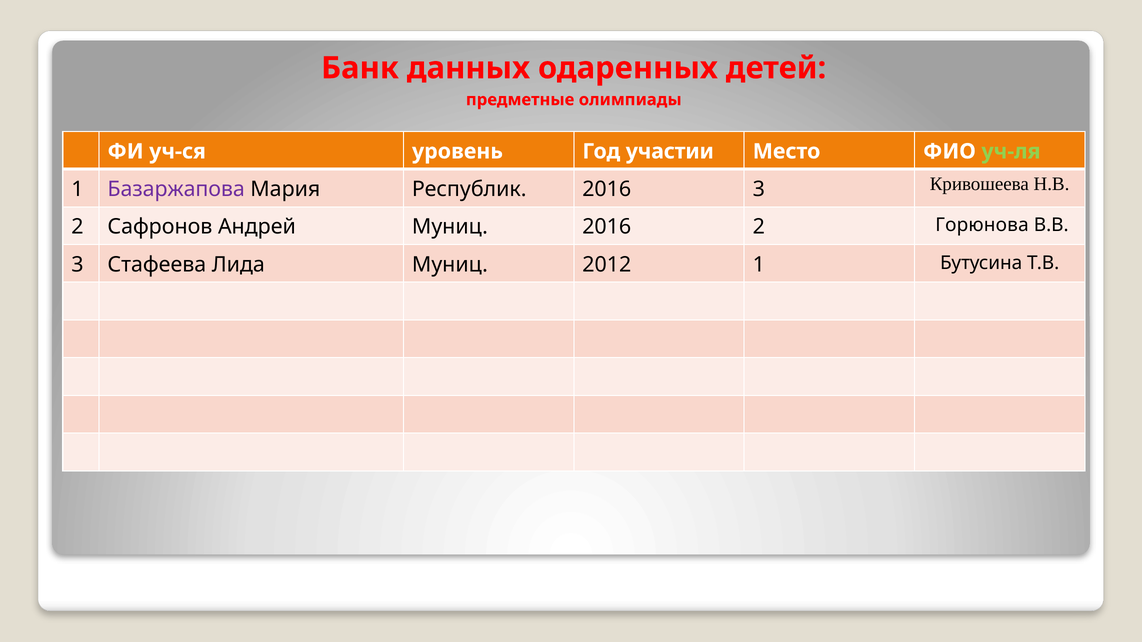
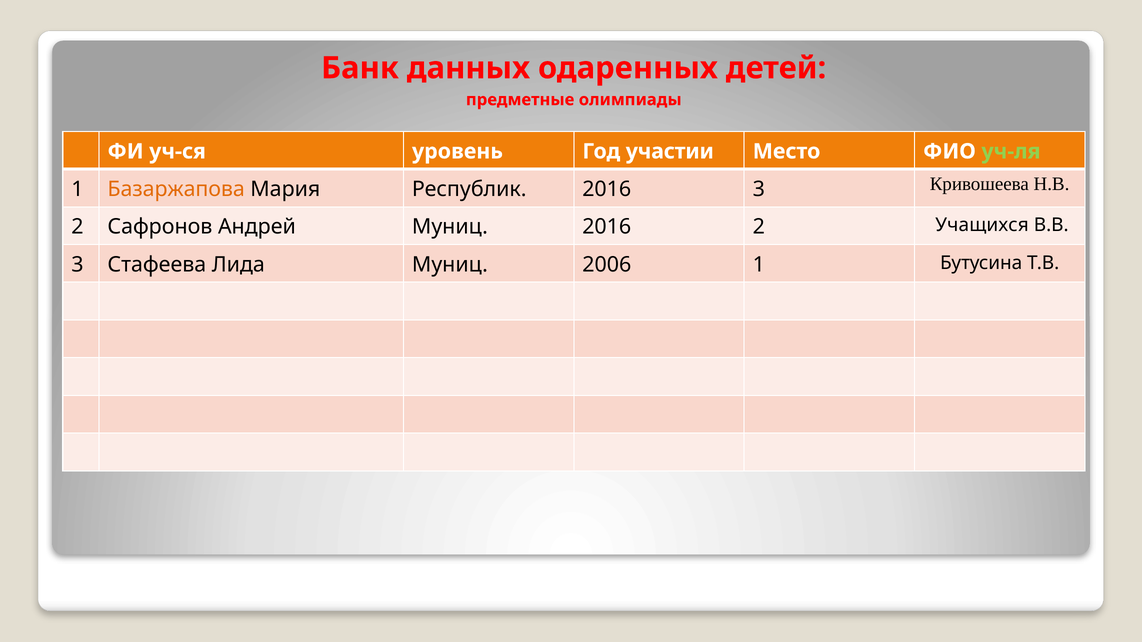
Базаржапова colour: purple -> orange
Горюнова: Горюнова -> Учащихся
2012: 2012 -> 2006
